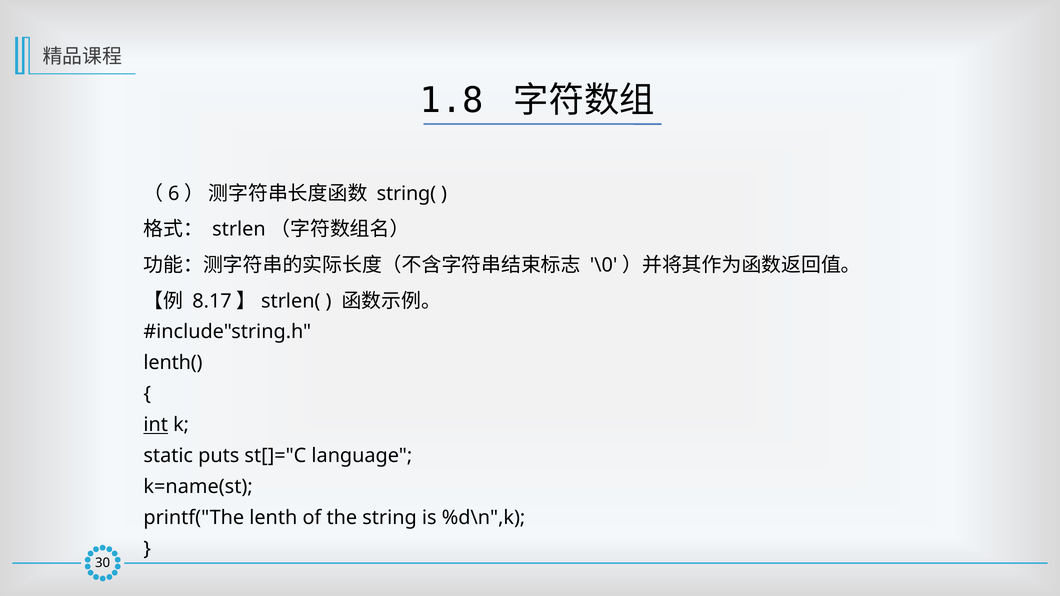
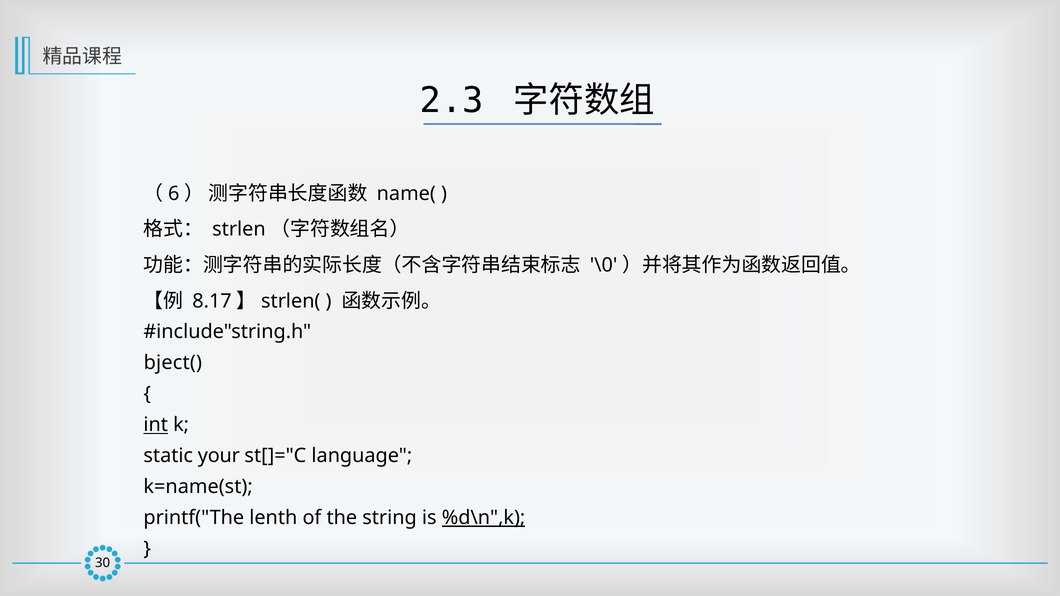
1.8: 1.8 -> 2.3
string(: string( -> name(
lenth(: lenth( -> bject(
puts: puts -> your
%d\n",k underline: none -> present
